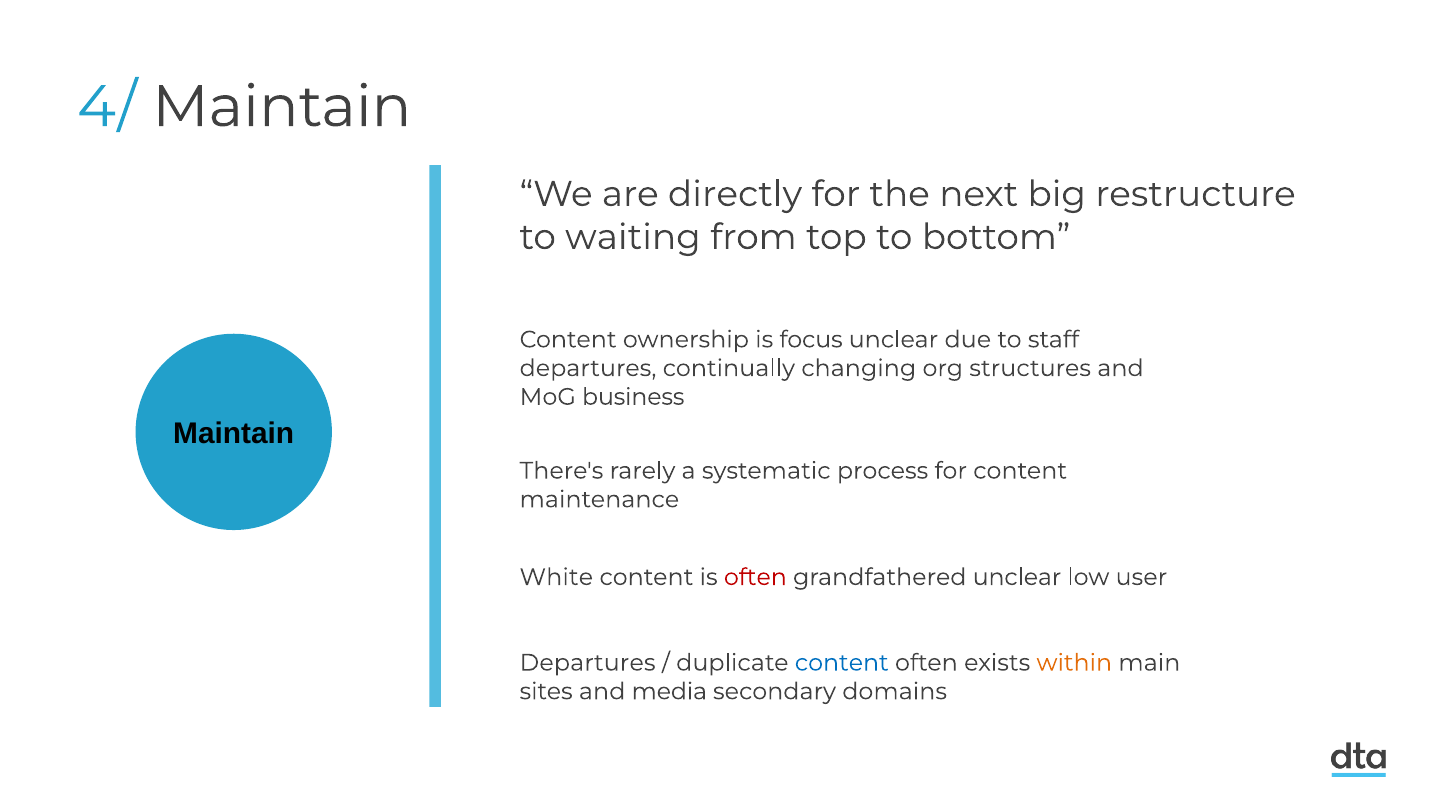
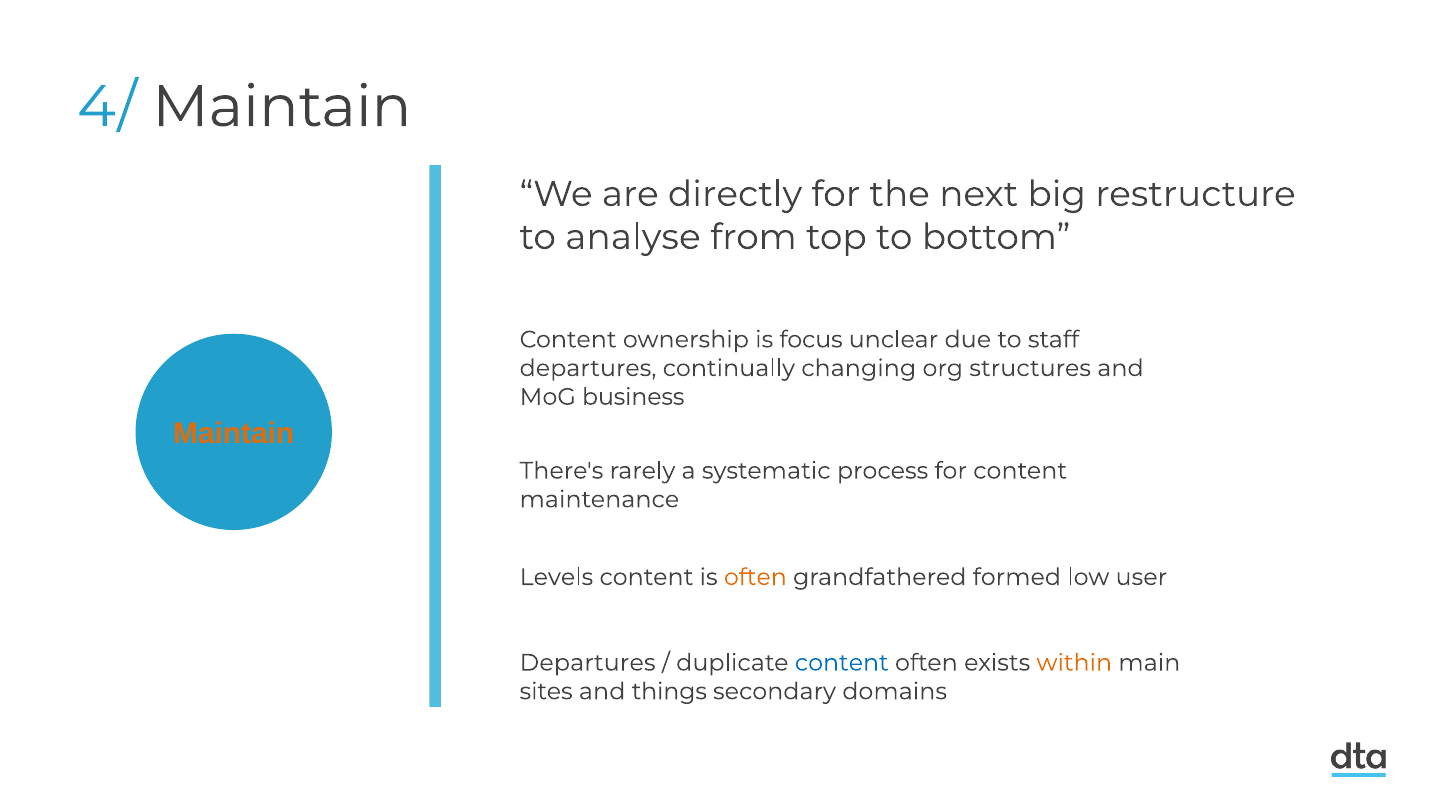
waiting: waiting -> analyse
Maintain at (234, 434) colour: black -> orange
White: White -> Levels
often at (755, 577) colour: red -> orange
grandfathered unclear: unclear -> formed
media: media -> things
